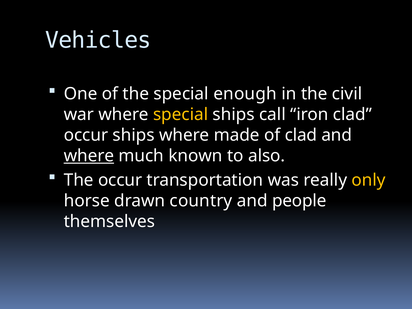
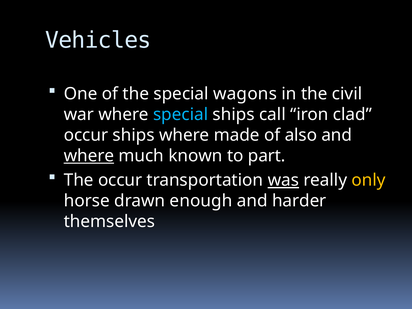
enough: enough -> wagons
special at (181, 114) colour: yellow -> light blue
of clad: clad -> also
also: also -> part
was underline: none -> present
country: country -> enough
people: people -> harder
